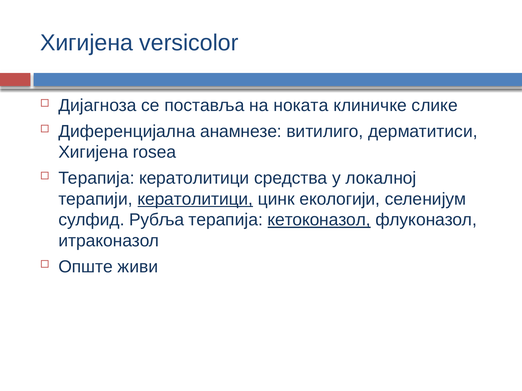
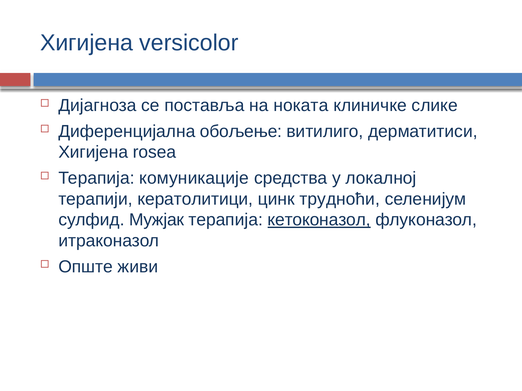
анамнезе: анамнезе -> обољење
Терапија кератолитици: кератолитици -> комуникације
кератолитици at (195, 199) underline: present -> none
екологији: екологији -> трудноћи
Рубља: Рубља -> Мужјак
